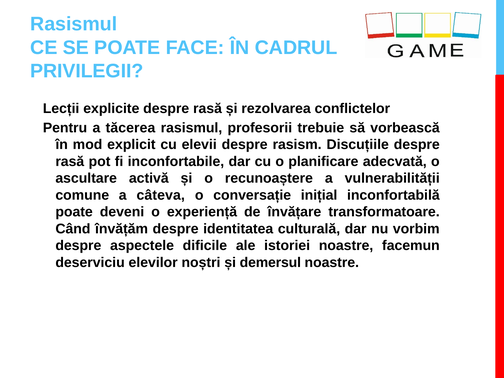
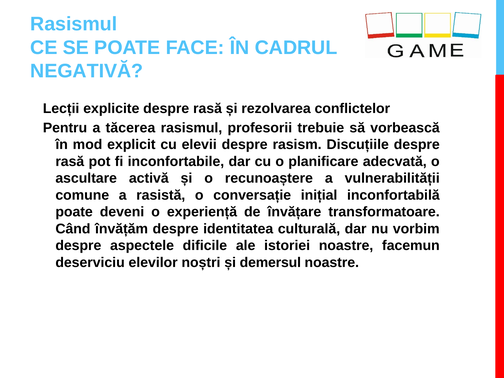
PRIVILEGII: PRIVILEGII -> NEGATIVĂ
câteva: câteva -> rasistă
